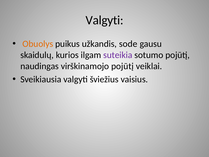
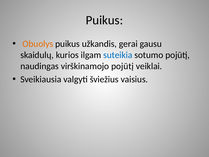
Valgyti at (105, 20): Valgyti -> Puikus
sode: sode -> gerai
suteikia colour: purple -> blue
